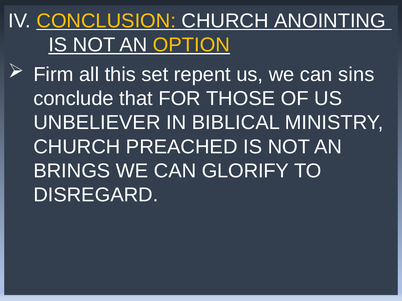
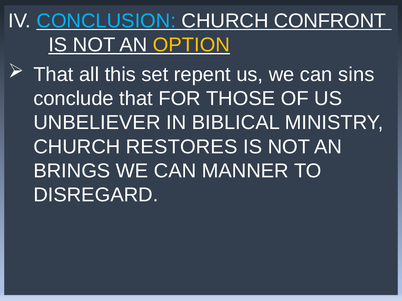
CONCLUSION colour: yellow -> light blue
ANOINTING: ANOINTING -> CONFRONT
Firm at (53, 75): Firm -> That
PREACHED: PREACHED -> RESTORES
GLORIFY: GLORIFY -> MANNER
